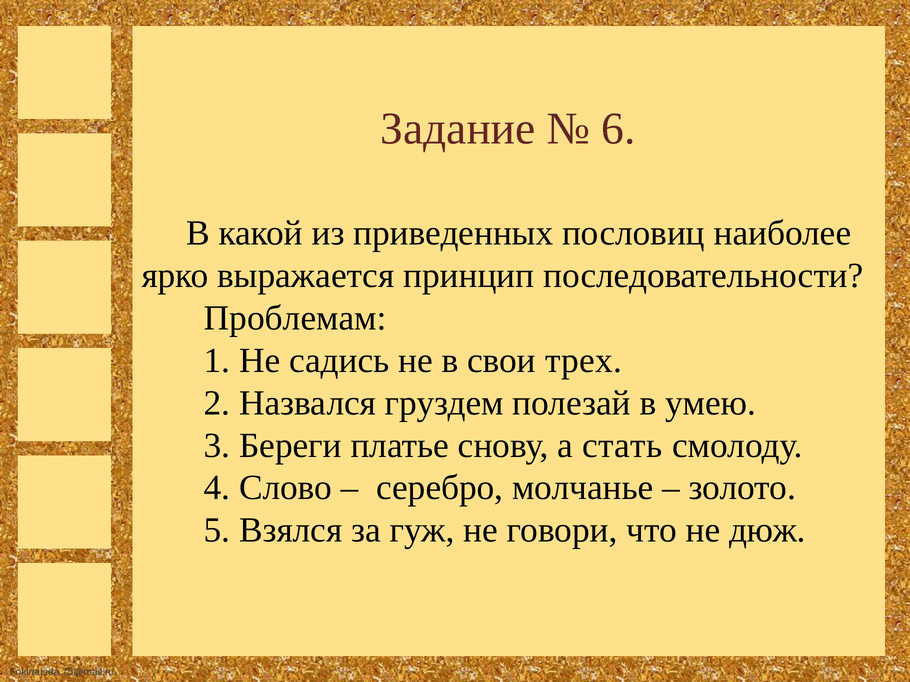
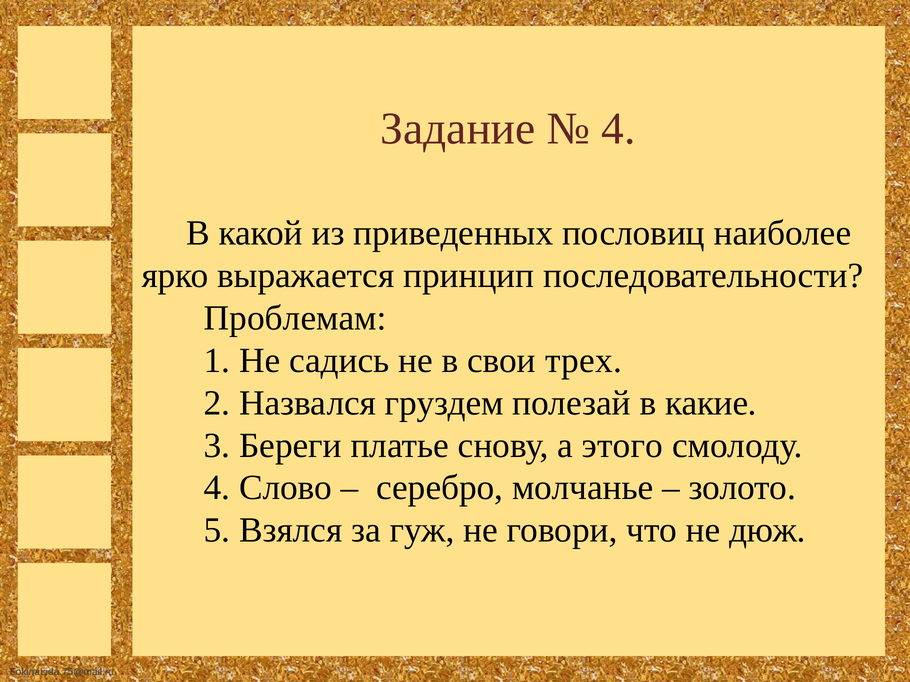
6 at (619, 129): 6 -> 4
умею: умею -> какие
стать: стать -> этого
